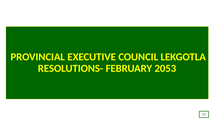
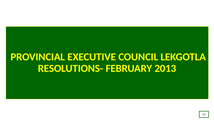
2053: 2053 -> 2013
